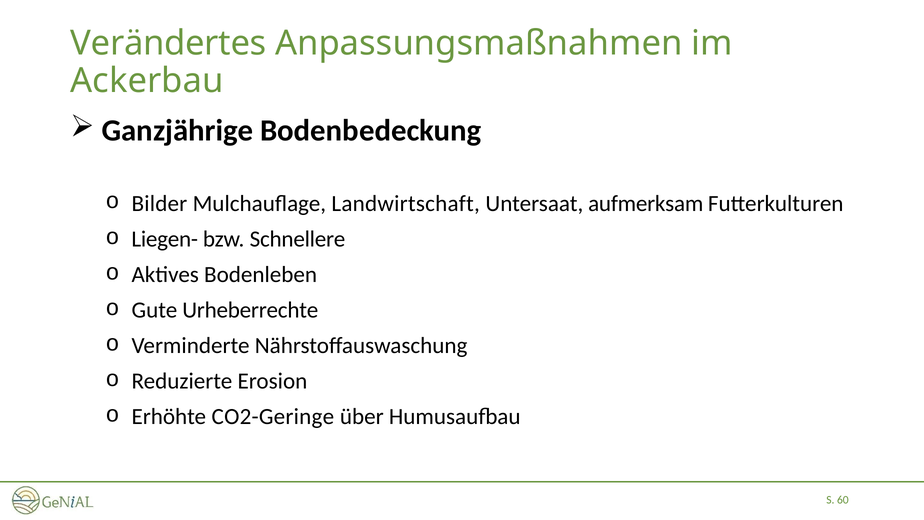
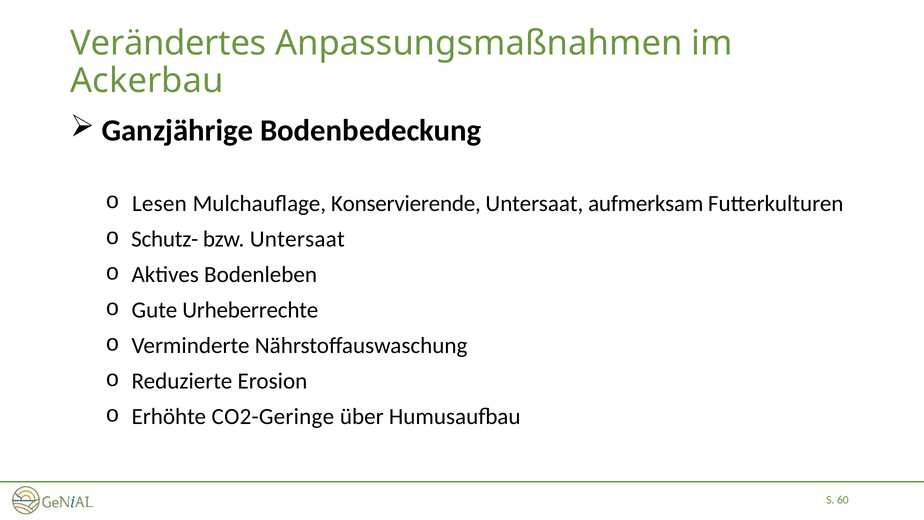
Bilder: Bilder -> Lesen
Landwirtschaft: Landwirtschaft -> Konservierende
Liegen-: Liegen- -> Schutz-
bzw Schnellere: Schnellere -> Untersaat
